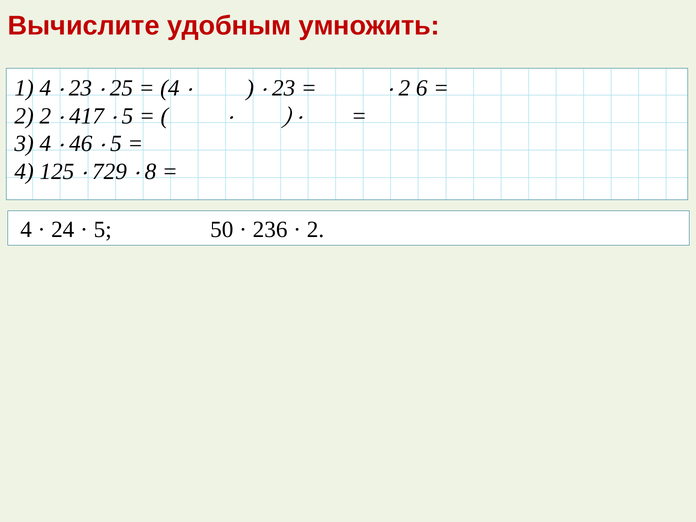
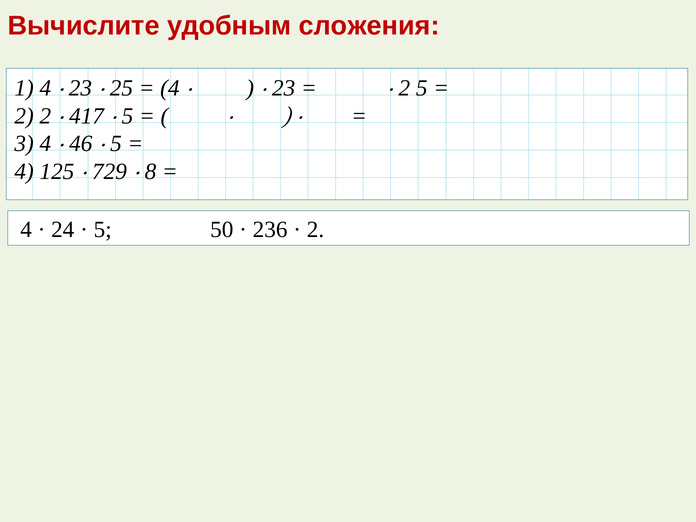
умножить: умножить -> сложения
2 6: 6 -> 5
